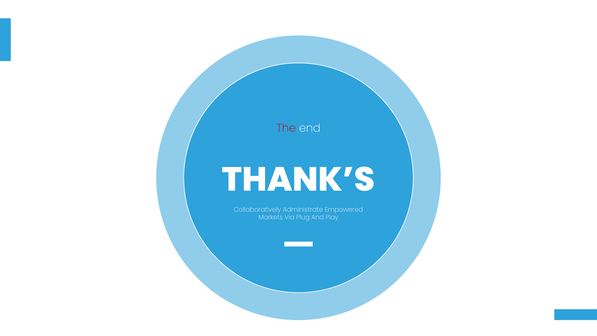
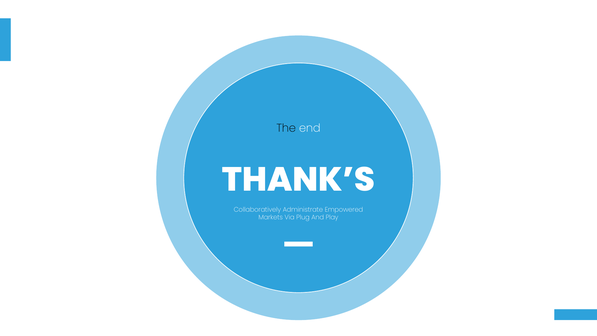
The colour: red -> black
